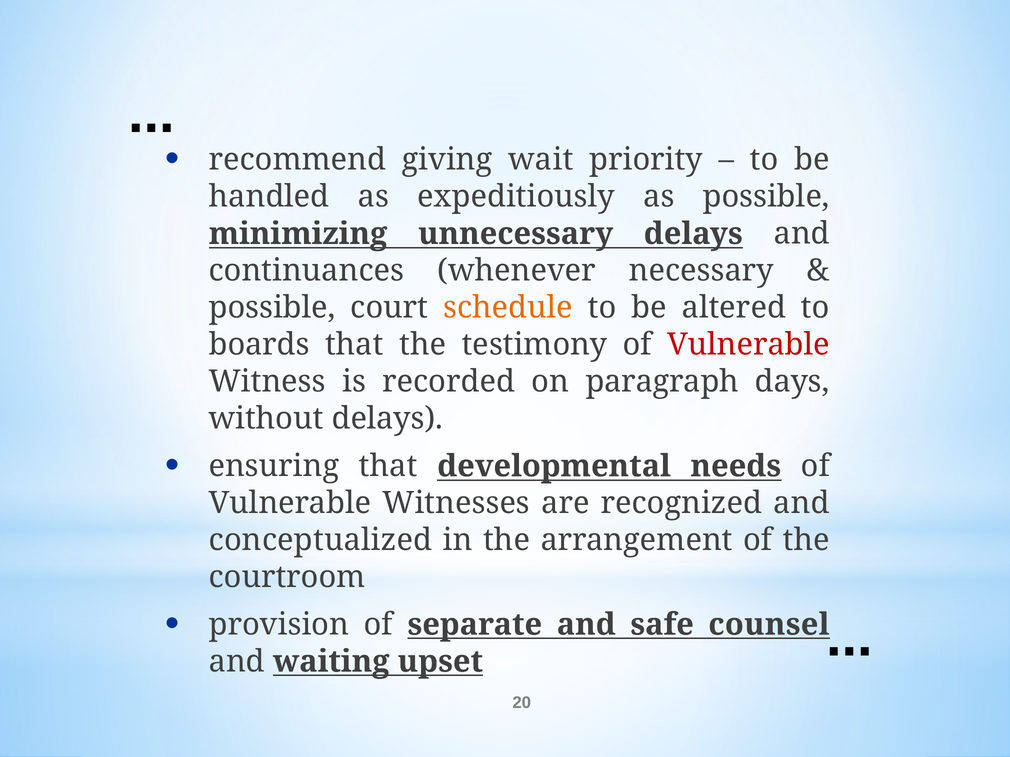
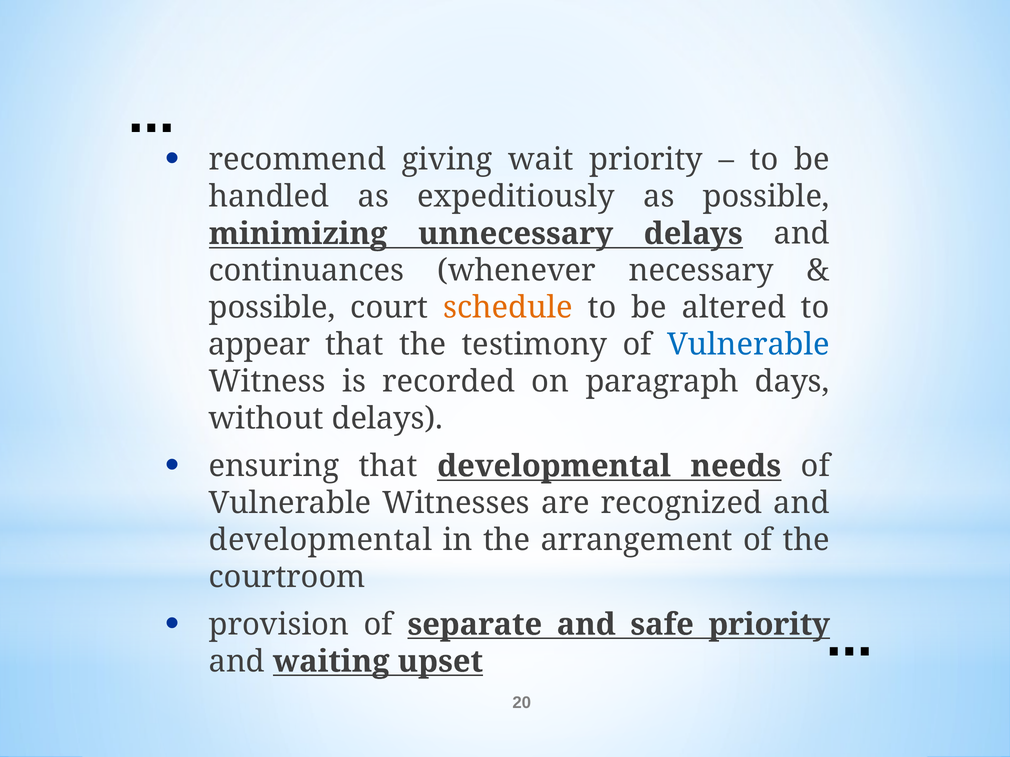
boards: boards -> appear
Vulnerable at (748, 345) colour: red -> blue
conceptualized at (321, 541): conceptualized -> developmental
safe counsel: counsel -> priority
